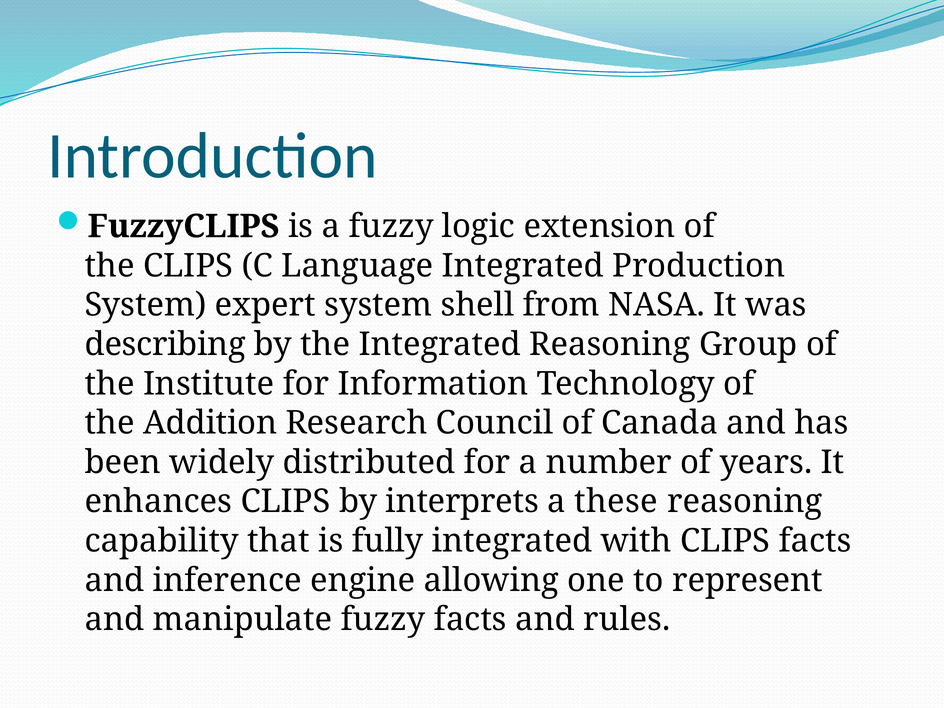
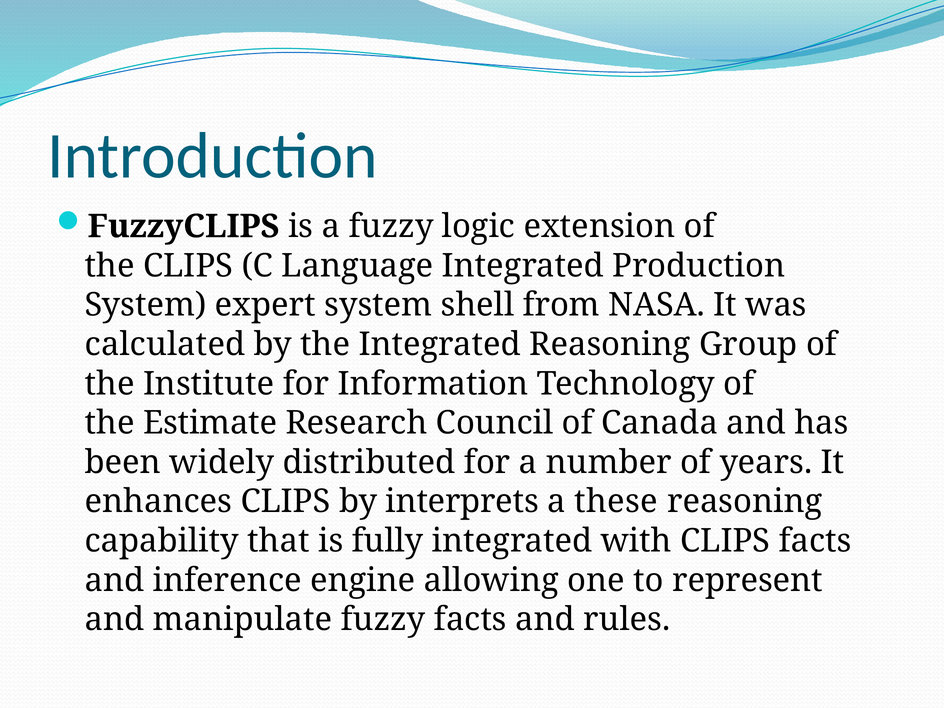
describing: describing -> calculated
Addition: Addition -> Estimate
